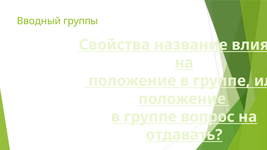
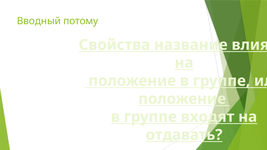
группы: группы -> потому
вопрос: вопрос -> входят
